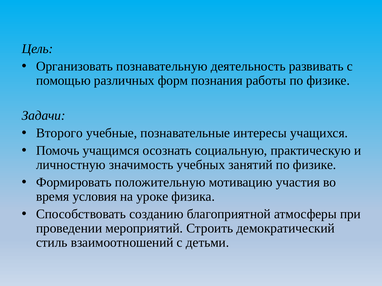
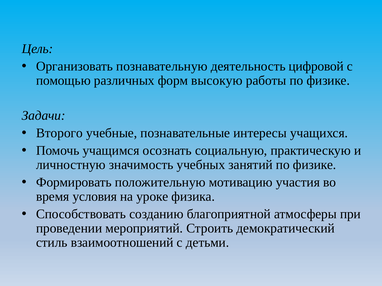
развивать: развивать -> цифровой
познания: познания -> высокую
